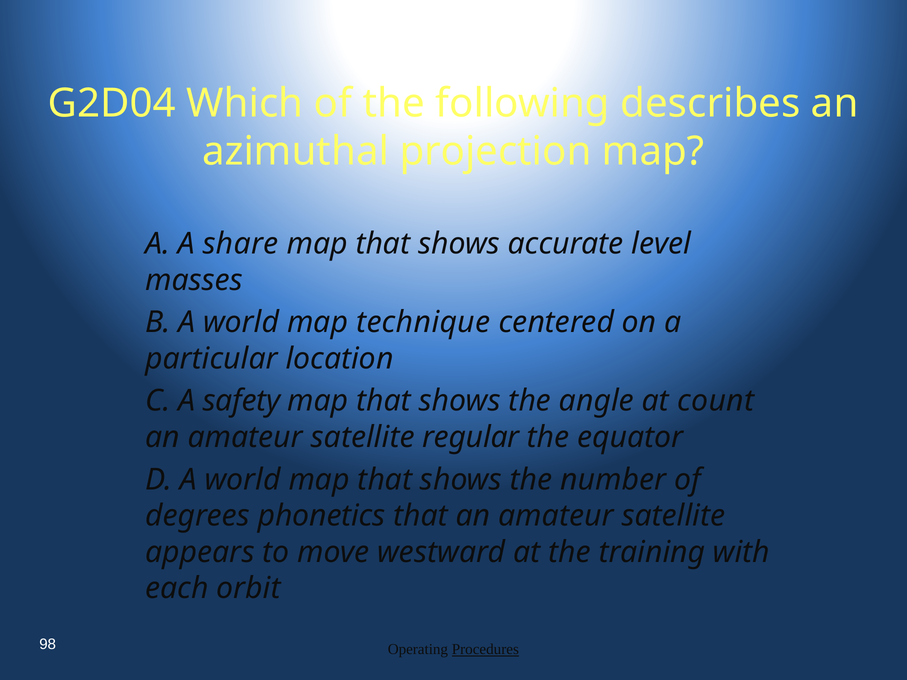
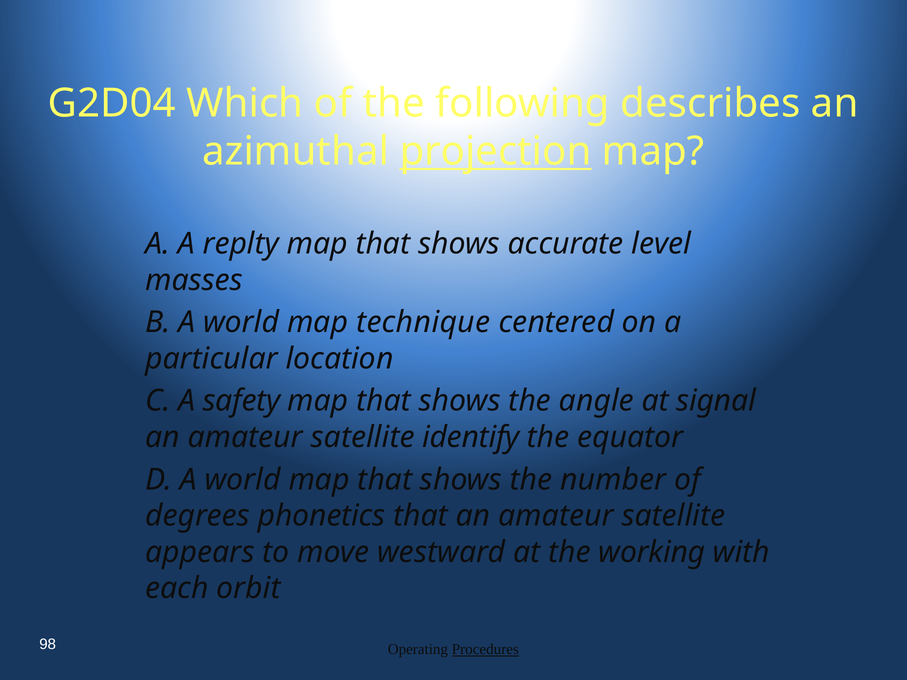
projection underline: none -> present
share: share -> replty
count: count -> signal
regular: regular -> identify
training: training -> working
